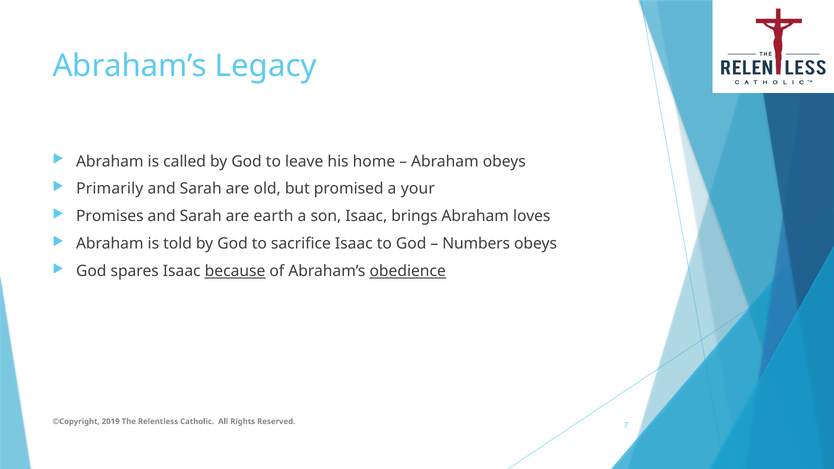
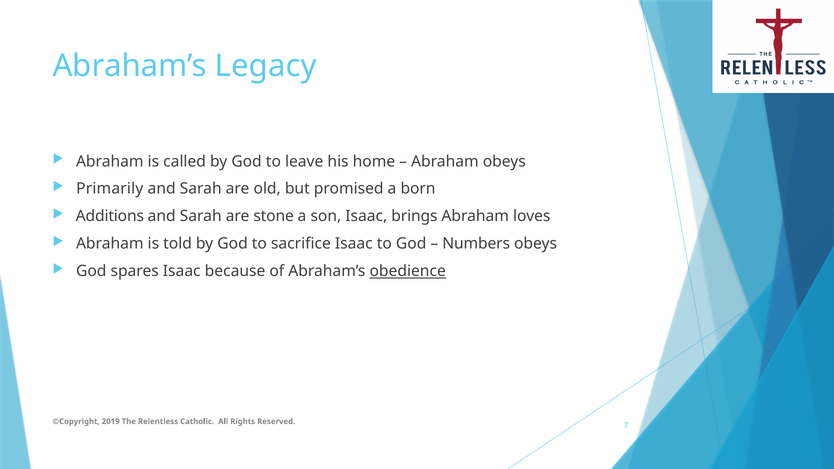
your: your -> born
Promises: Promises -> Additions
earth: earth -> stone
because underline: present -> none
